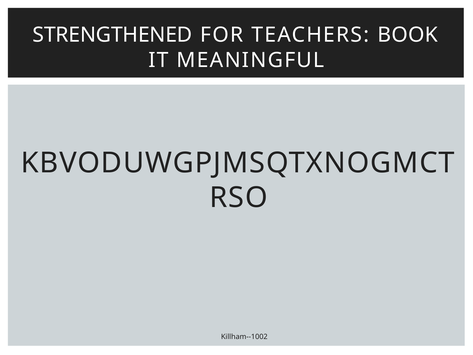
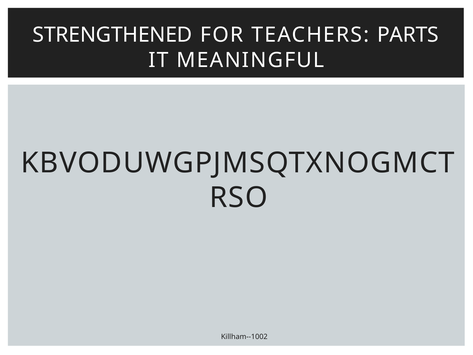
BOOK: BOOK -> PARTS
